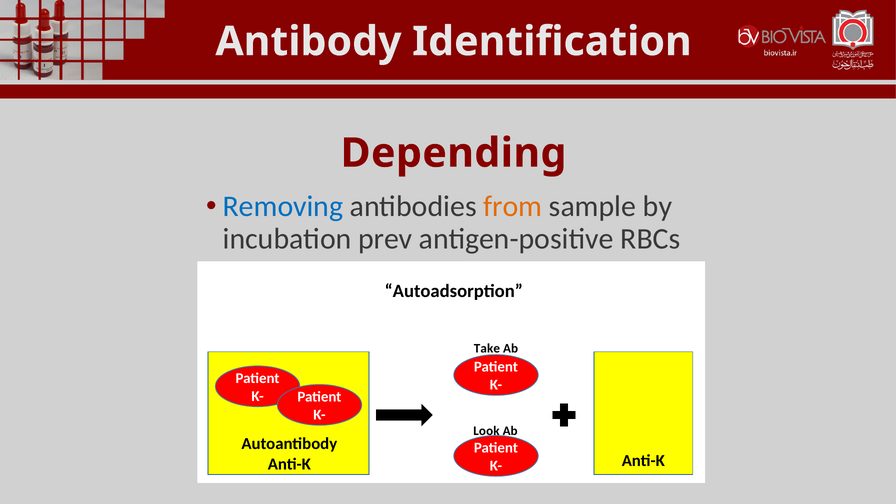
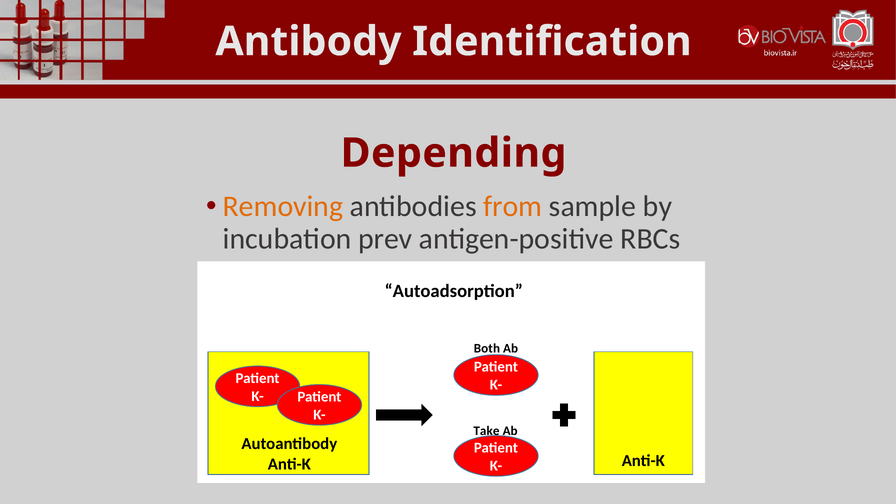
Removing colour: blue -> orange
Take: Take -> Both
Look: Look -> Take
